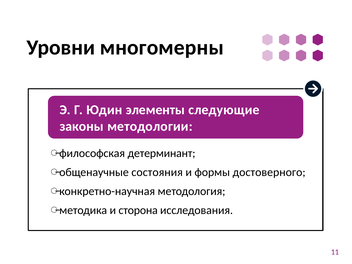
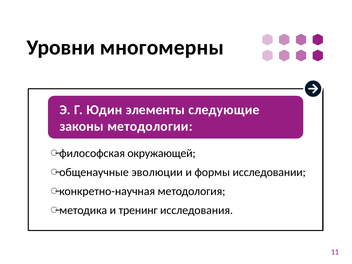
детерминант: детерминант -> окружающей
состояния: состояния -> эволюции
достоверного: достоверного -> исследовании
сторона: сторона -> тренинг
